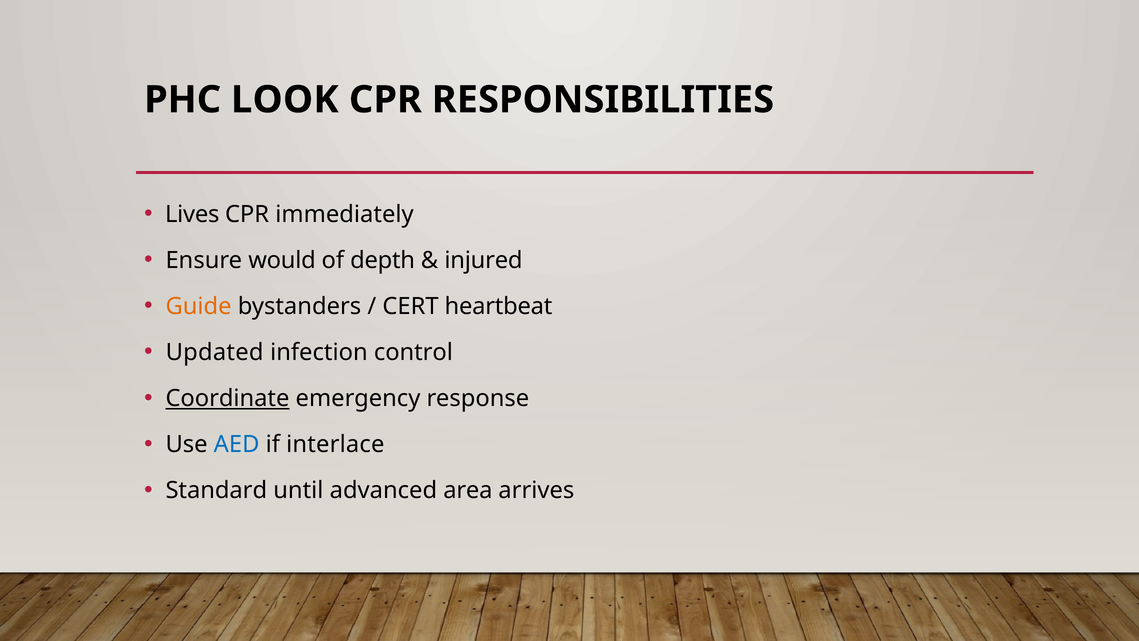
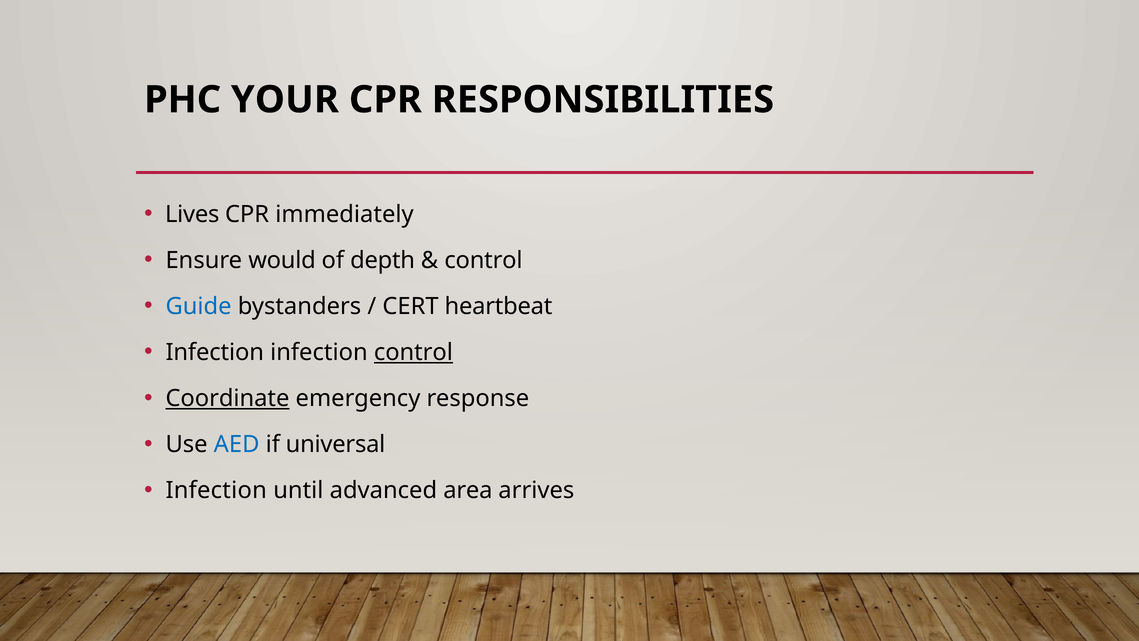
LOOK: LOOK -> YOUR
injured at (483, 260): injured -> control
Guide colour: orange -> blue
Updated at (215, 352): Updated -> Infection
control at (413, 352) underline: none -> present
interlace: interlace -> universal
Standard at (216, 490): Standard -> Infection
